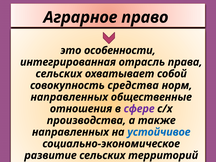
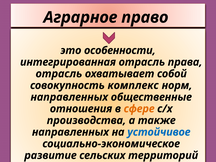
сельских at (59, 74): сельских -> отрасль
средства: средства -> комплекс
сфере colour: purple -> orange
